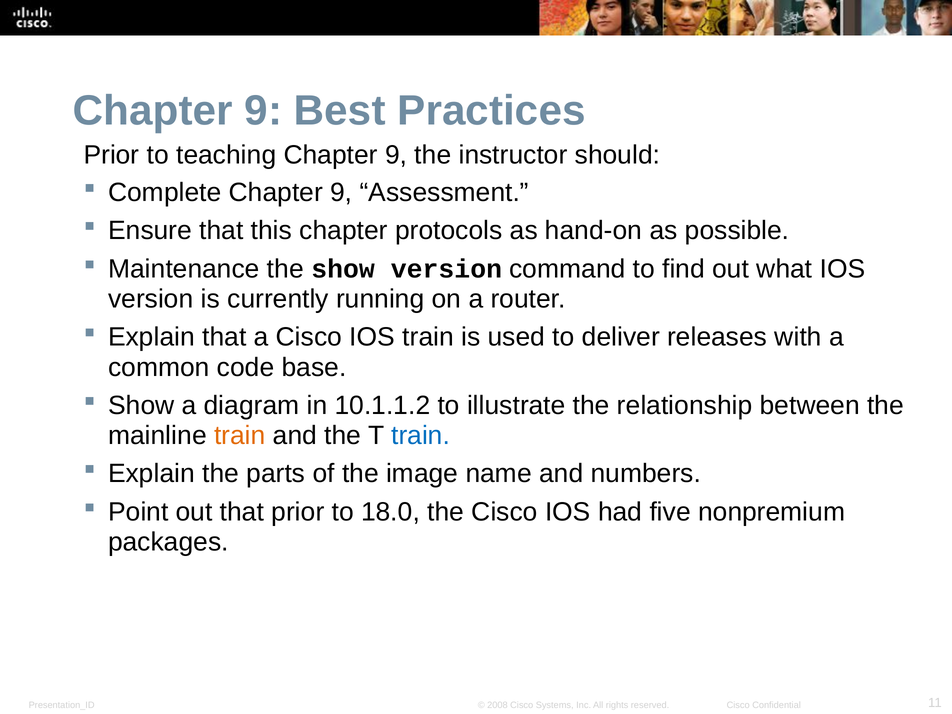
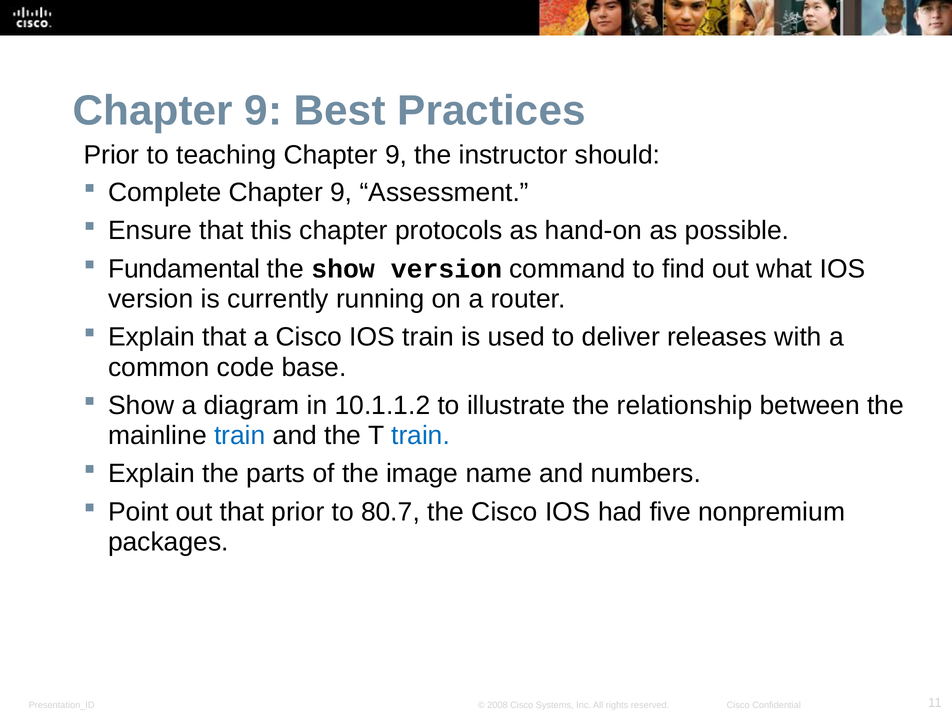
Maintenance: Maintenance -> Fundamental
train at (240, 436) colour: orange -> blue
18.0: 18.0 -> 80.7
